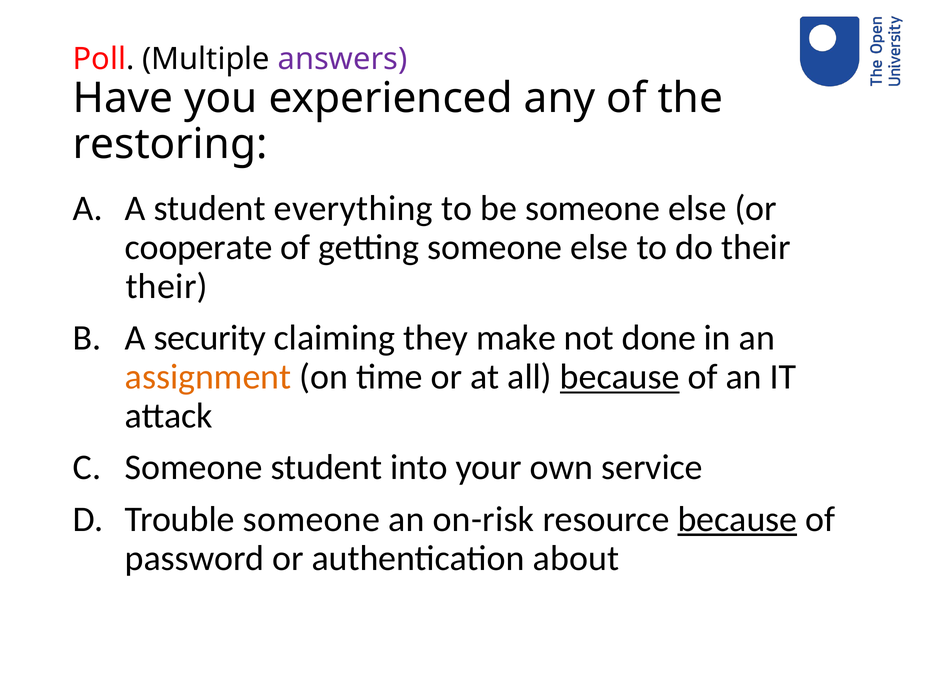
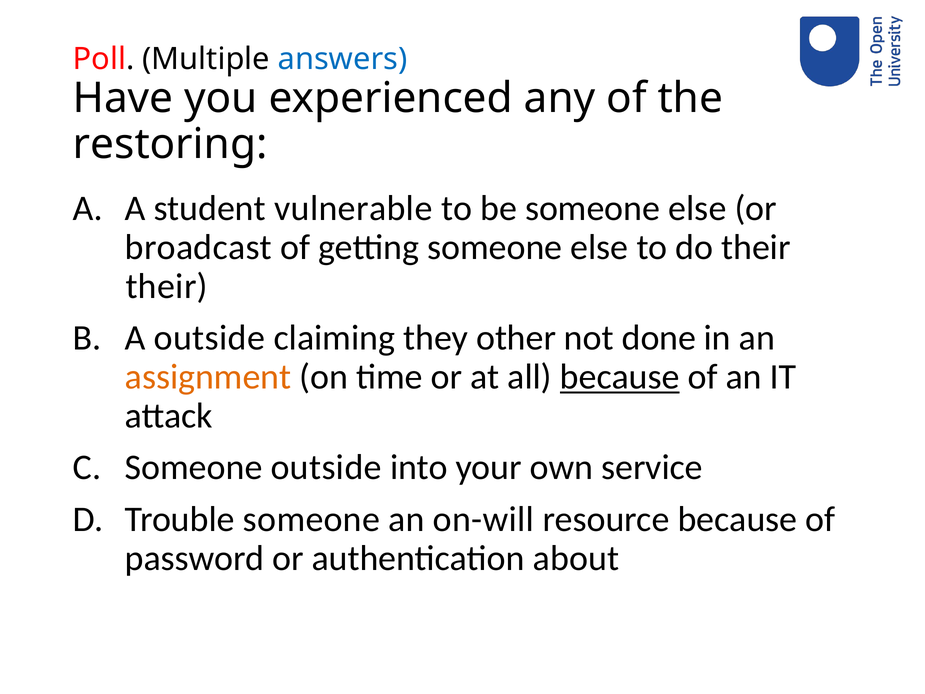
answers colour: purple -> blue
everything: everything -> vulnerable
cooperate: cooperate -> broadcast
A security: security -> outside
make: make -> other
Someone student: student -> outside
on-risk: on-risk -> on-will
because at (737, 519) underline: present -> none
